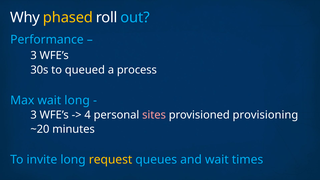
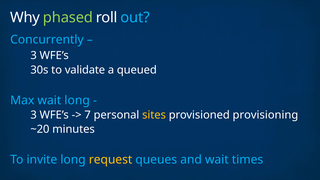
phased colour: yellow -> light green
Performance: Performance -> Concurrently
queued: queued -> validate
process: process -> queued
4: 4 -> 7
sites colour: pink -> yellow
